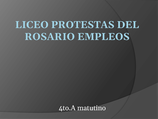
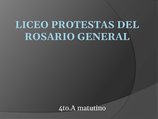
EMPLEOS: EMPLEOS -> GENERAL
